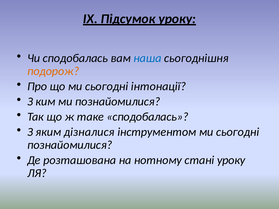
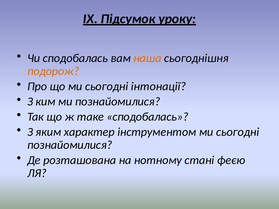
наша colour: blue -> orange
дізналися: дізналися -> характер
стані уроку: уроку -> феєю
